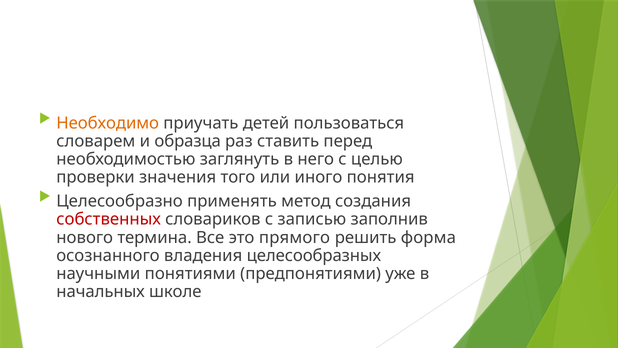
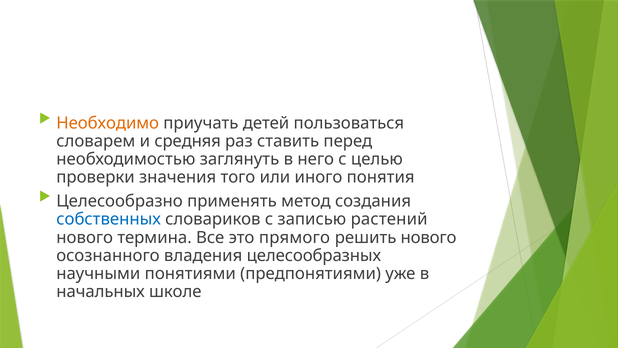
образца: образца -> средняя
собственных colour: red -> blue
заполнив: заполнив -> растений
решить форма: форма -> нового
